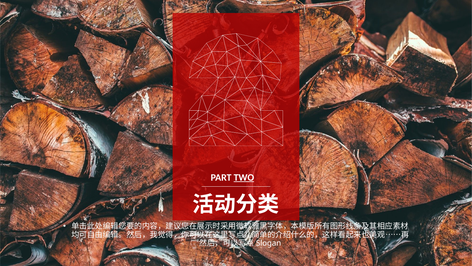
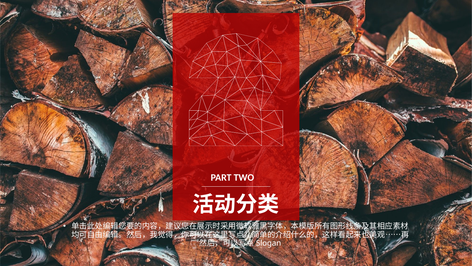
TWO underline: present -> none
